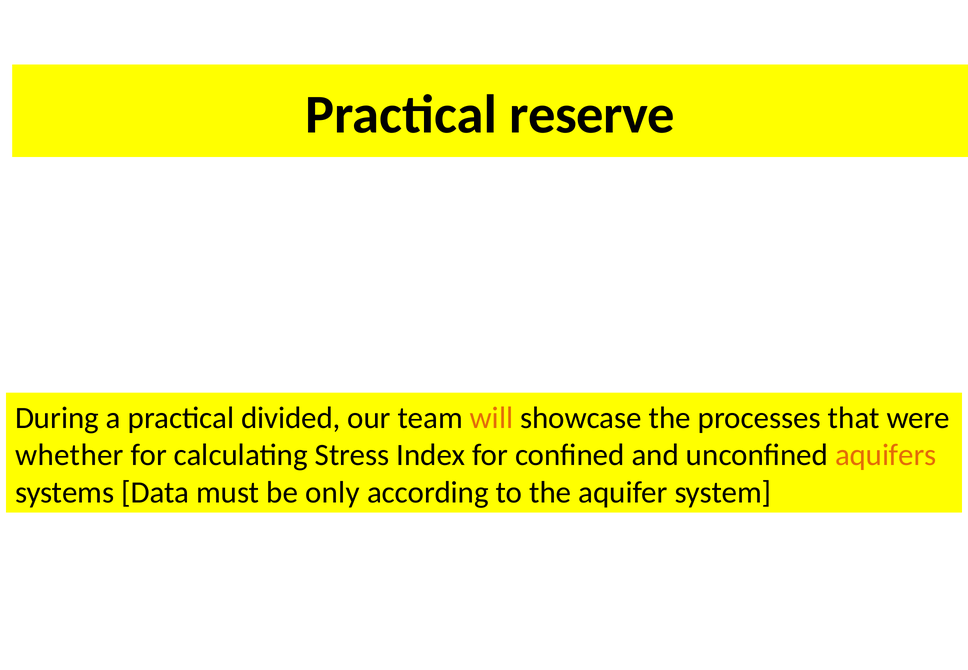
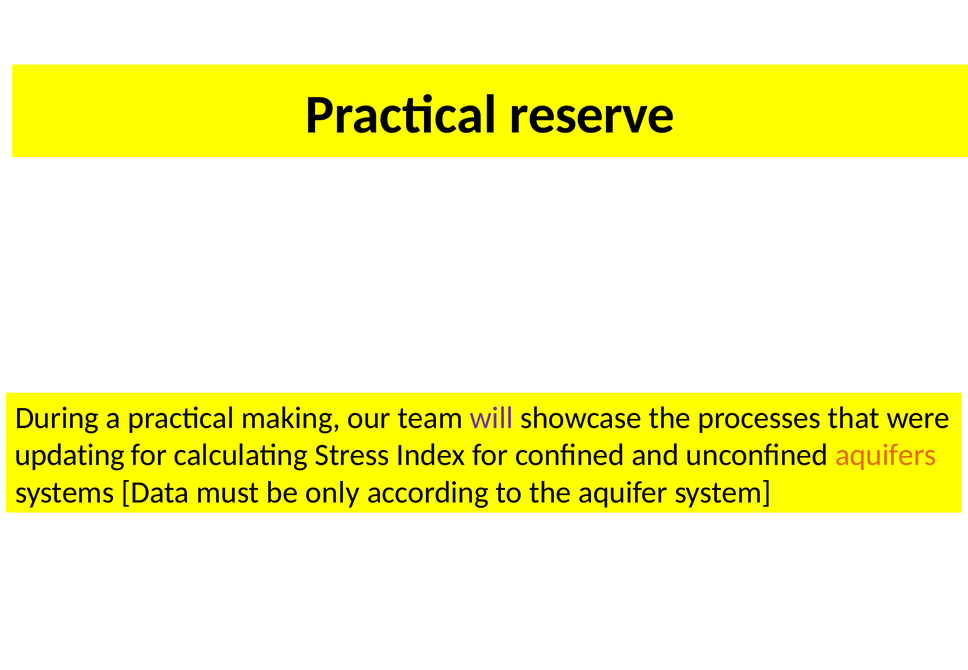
divided: divided -> making
will colour: orange -> purple
whether: whether -> updating
